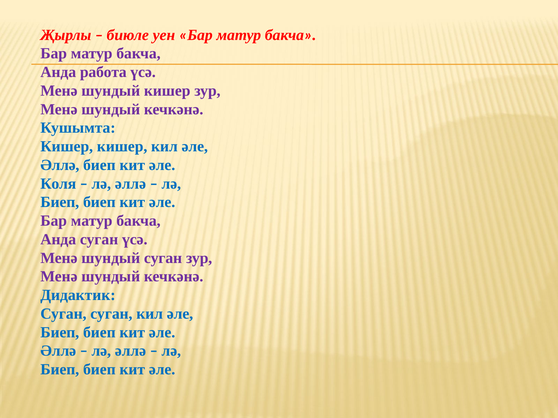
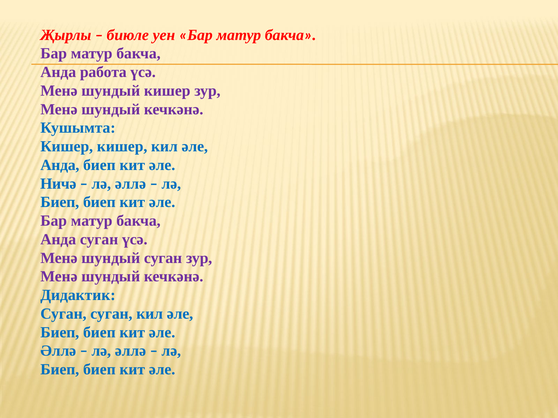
Әллә at (60, 165): Әллә -> Анда
Коля: Коля -> Ничә
